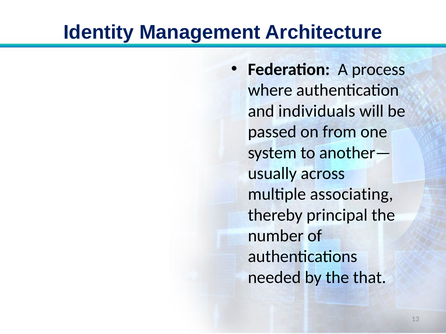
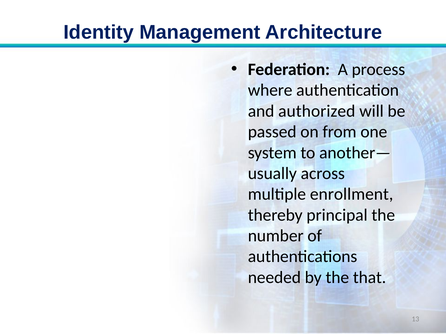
individuals: individuals -> authorized
associating: associating -> enrollment
